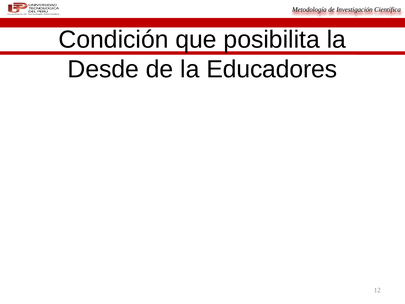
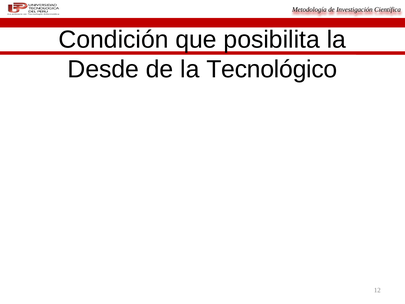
Educadores: Educadores -> Tecnológico
